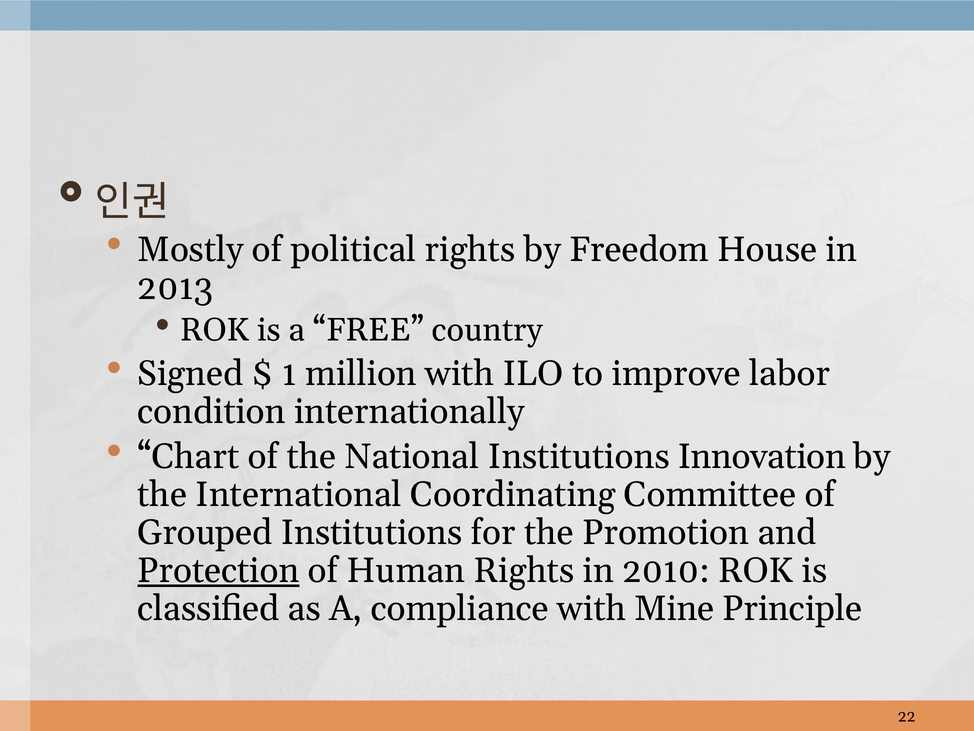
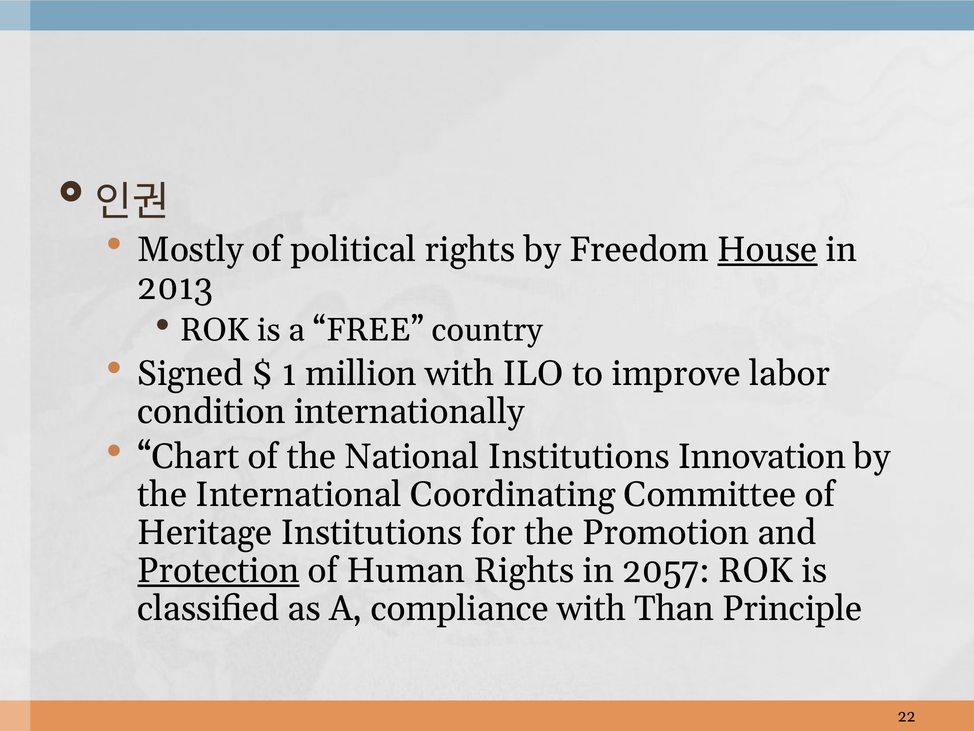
House underline: none -> present
Grouped: Grouped -> Heritage
2010: 2010 -> 2057
Mine: Mine -> Than
